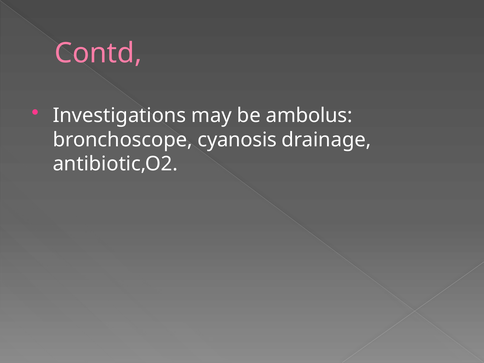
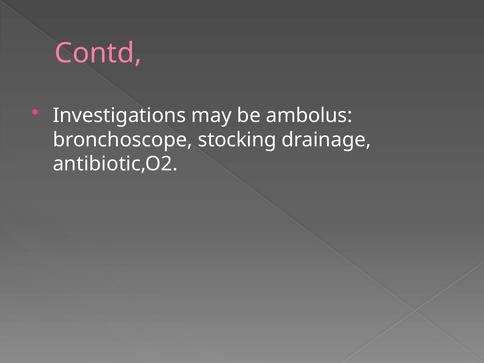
cyanosis: cyanosis -> stocking
